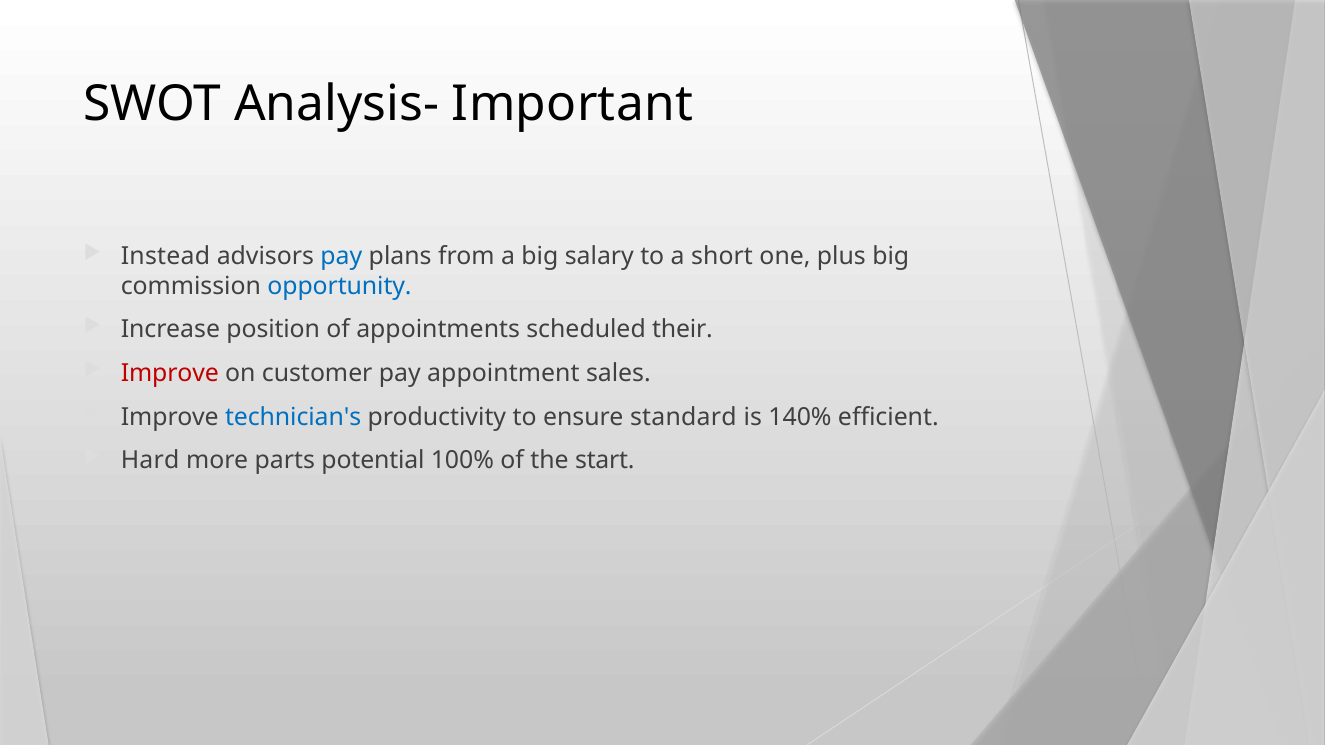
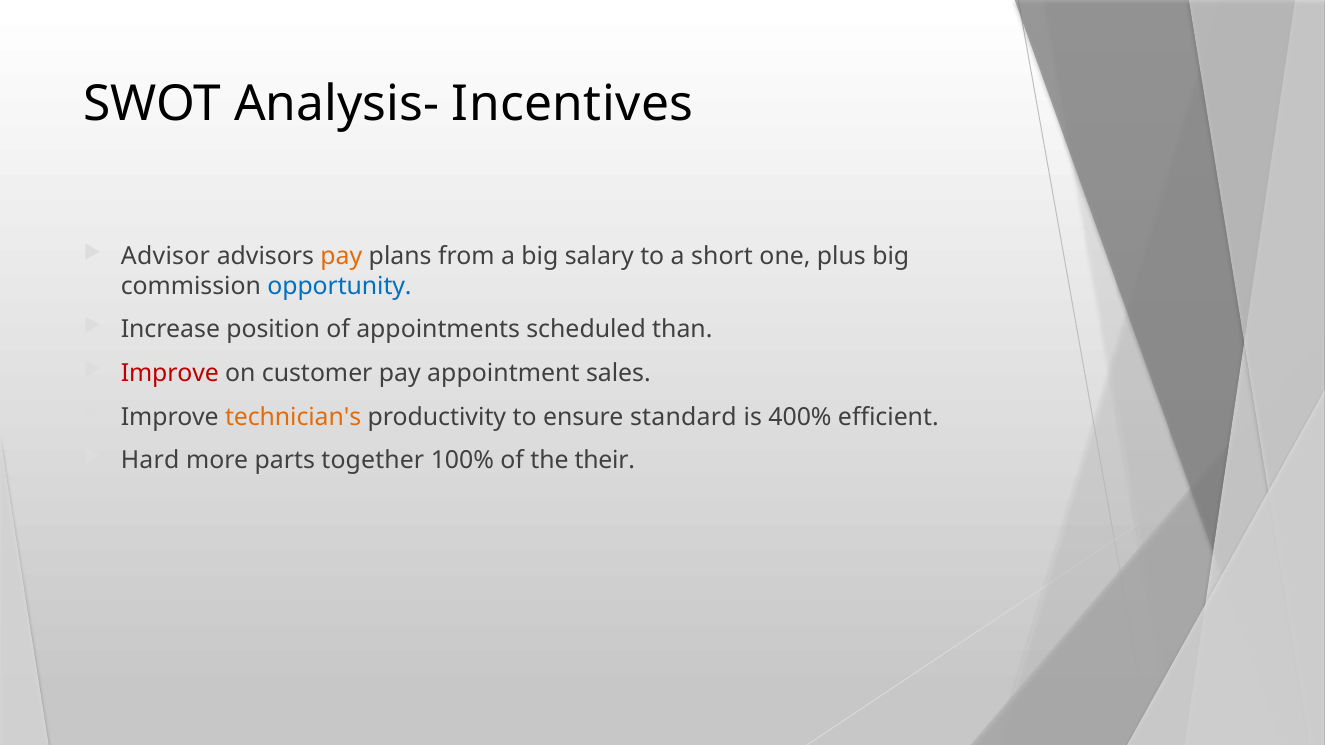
Important: Important -> Incentives
Instead: Instead -> Advisor
pay at (341, 256) colour: blue -> orange
their: their -> than
technician's colour: blue -> orange
140%: 140% -> 400%
potential: potential -> together
start: start -> their
